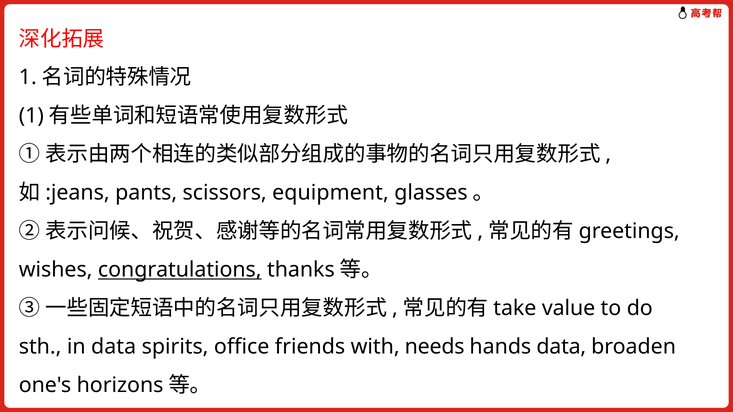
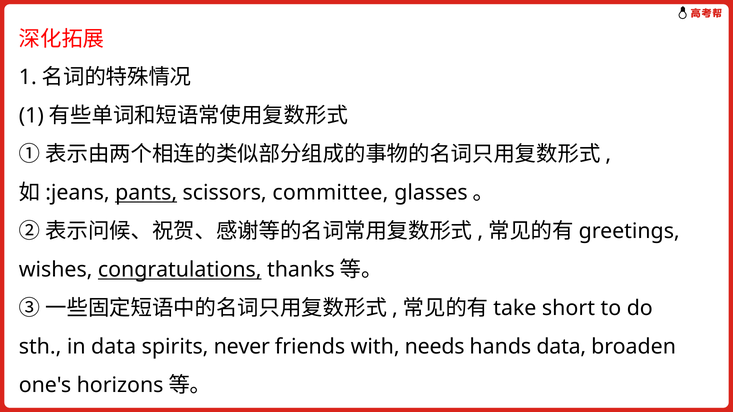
pants underline: none -> present
equipment: equipment -> committee
value: value -> short
office: office -> never
